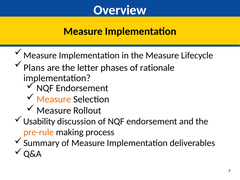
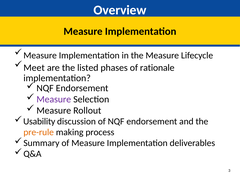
Plans: Plans -> Meet
letter: letter -> listed
Measure at (54, 99) colour: orange -> purple
